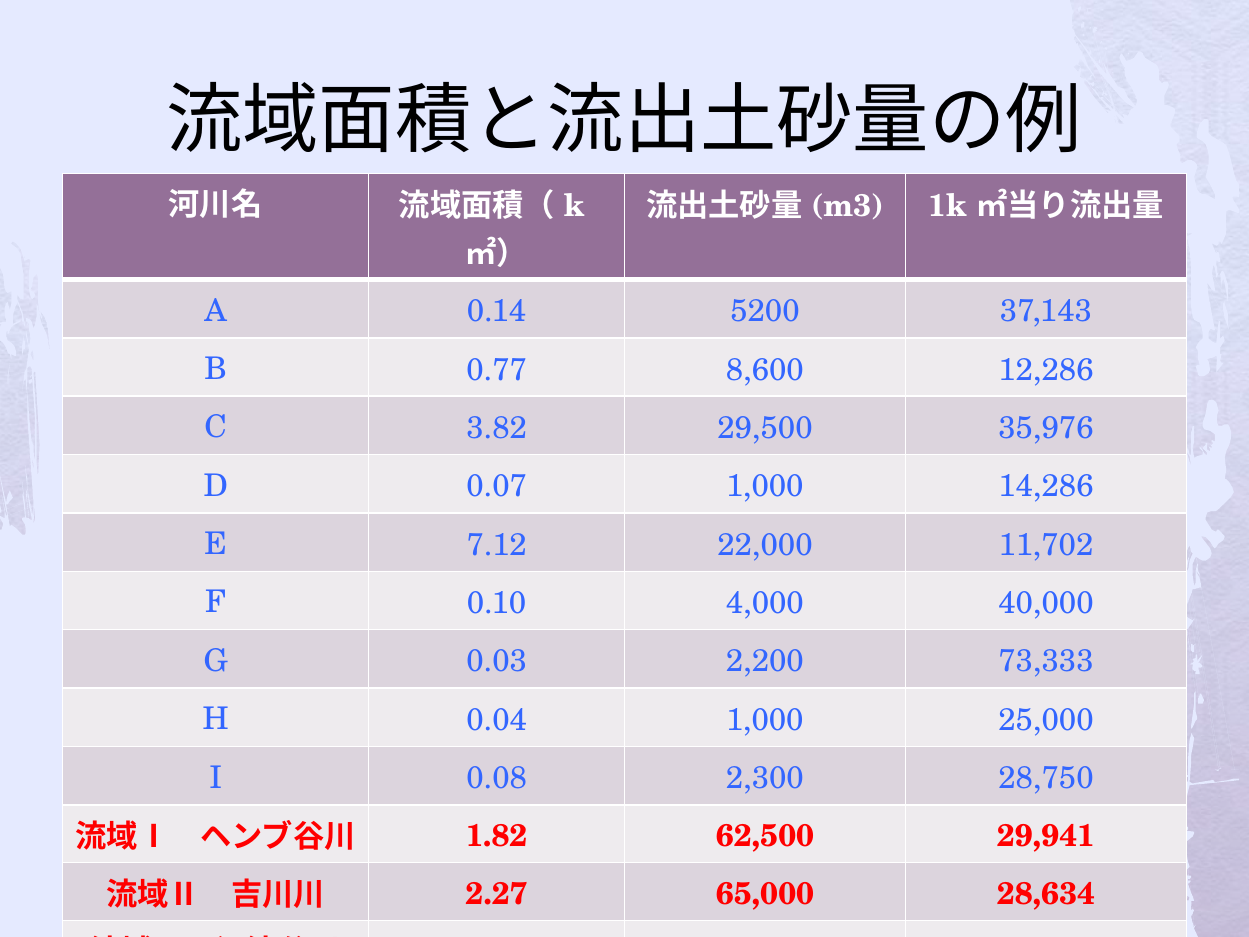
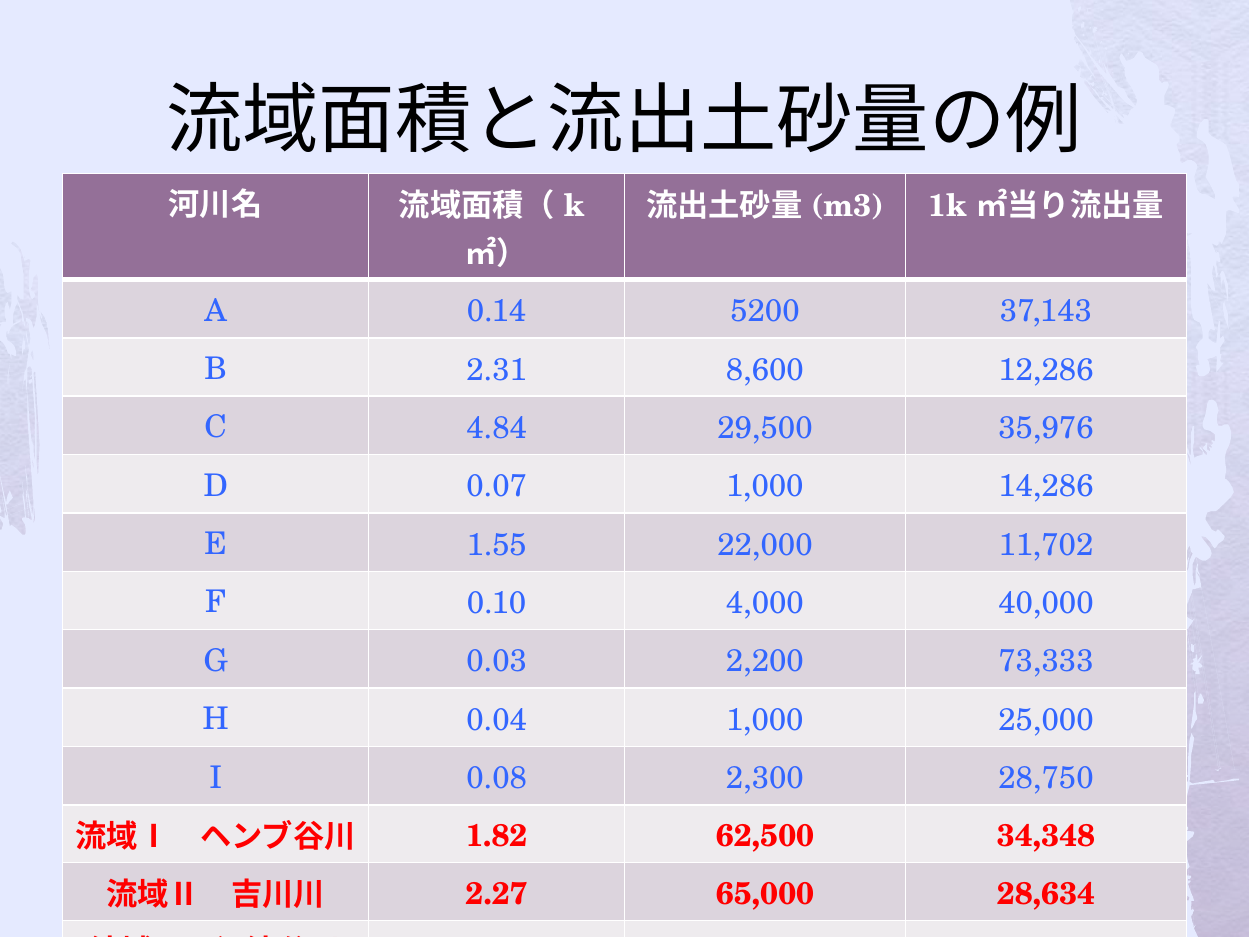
0.77: 0.77 -> 2.31
3.82: 3.82 -> 4.84
7.12: 7.12 -> 1.55
29,941: 29,941 -> 34,348
